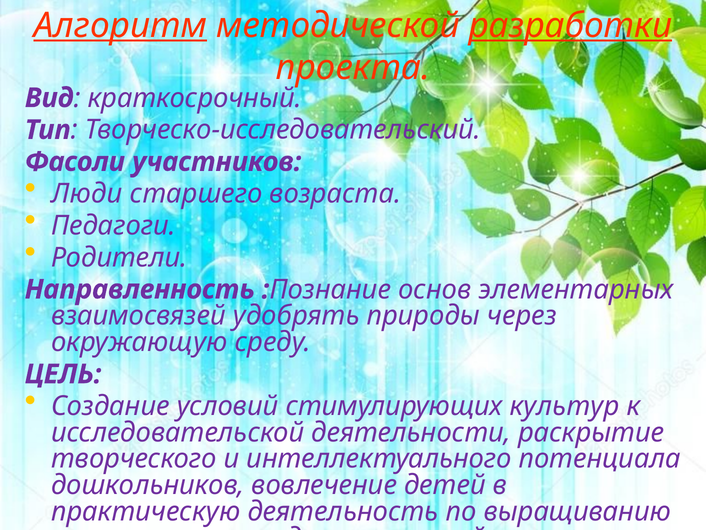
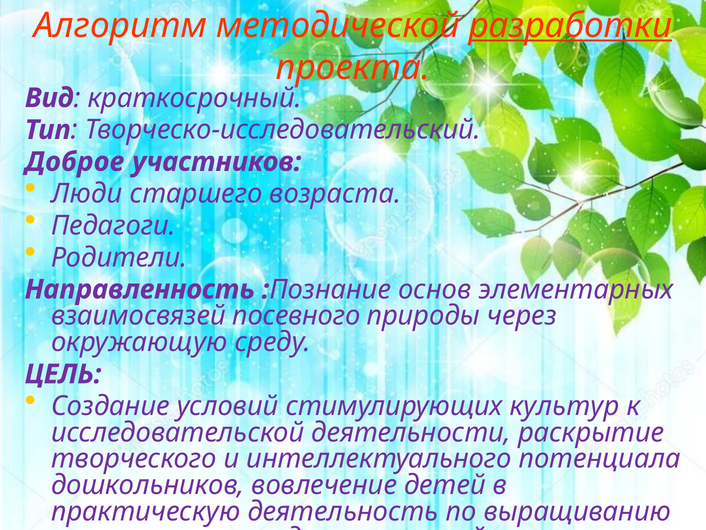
Алгоритм underline: present -> none
Фасоли: Фасоли -> Доброе
удобрять: удобрять -> посевного
